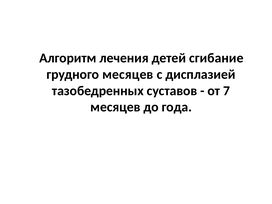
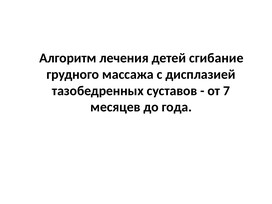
грудного месяцев: месяцев -> массажа
